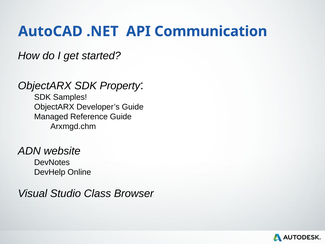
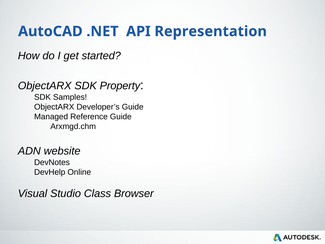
Communication: Communication -> Representation
